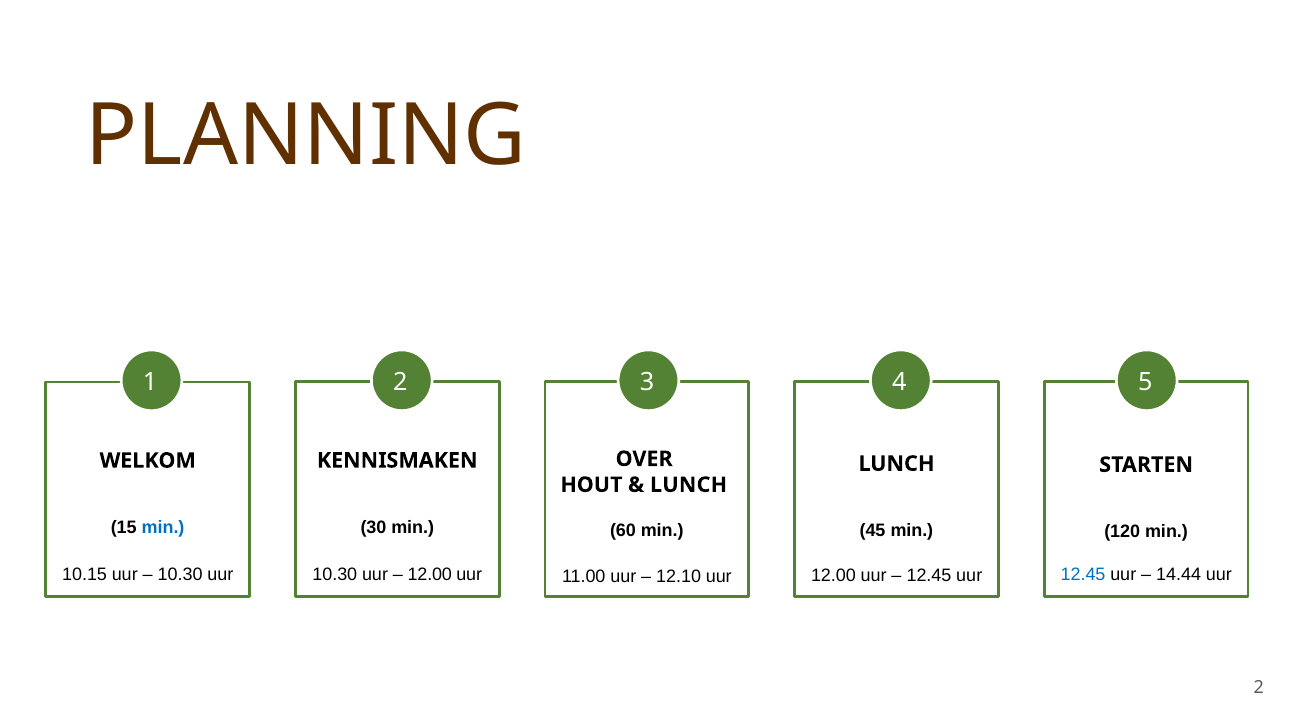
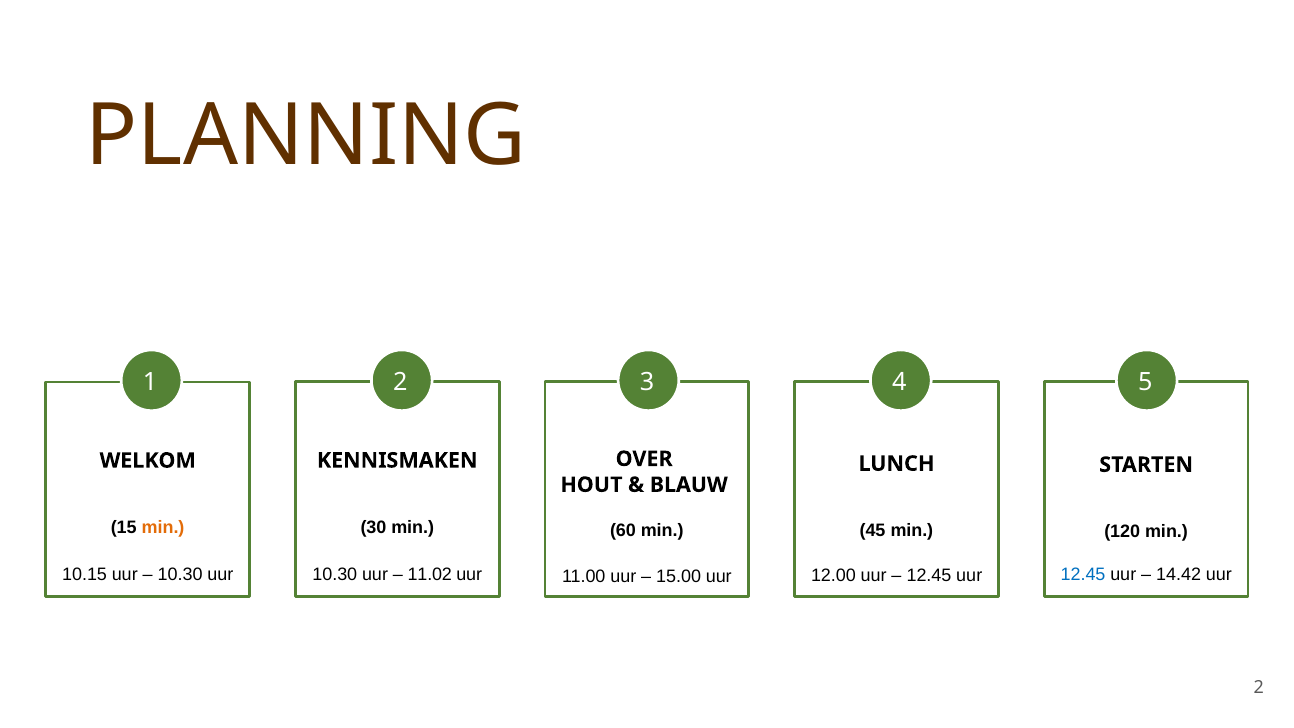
LUNCH at (689, 485): LUNCH -> BLAUW
min at (163, 527) colour: blue -> orange
12.00 at (430, 575): 12.00 -> 11.02
14.44: 14.44 -> 14.42
12.10: 12.10 -> 15.00
